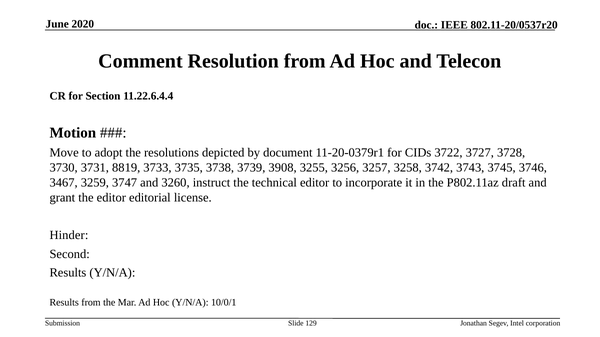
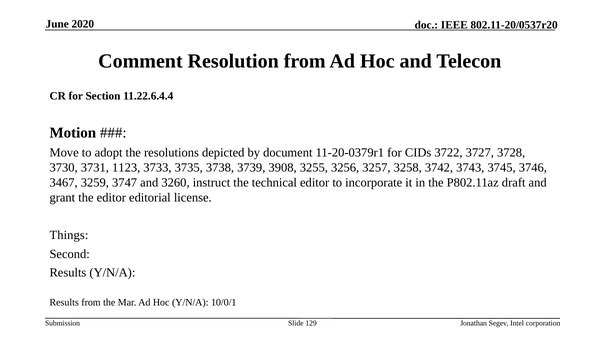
8819: 8819 -> 1123
Hinder: Hinder -> Things
